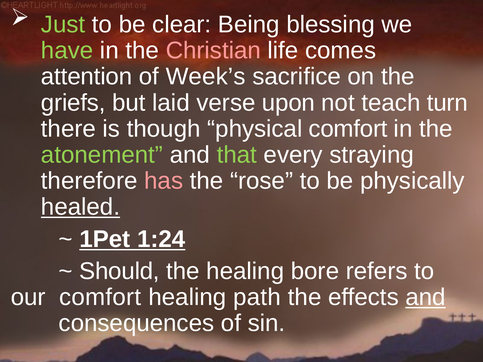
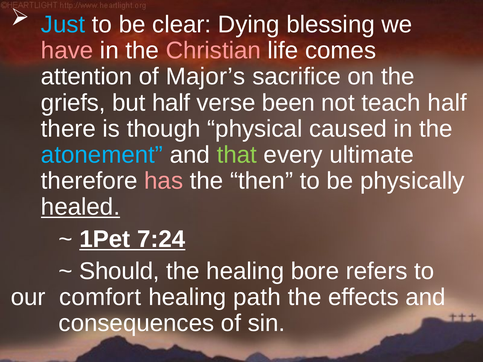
Just colour: light green -> light blue
Being: Being -> Dying
have colour: light green -> pink
Week’s: Week’s -> Major’s
but laid: laid -> half
upon: upon -> been
teach turn: turn -> half
physical comfort: comfort -> caused
atonement colour: light green -> light blue
straying: straying -> ultimate
rose: rose -> then
1:24: 1:24 -> 7:24
and at (426, 297) underline: present -> none
